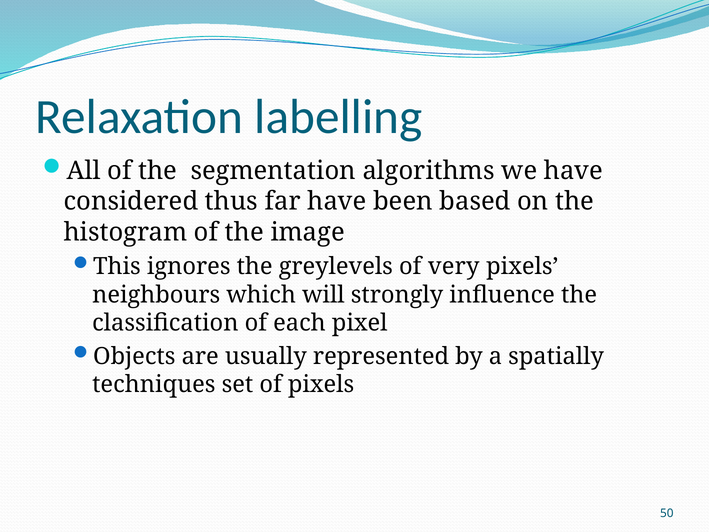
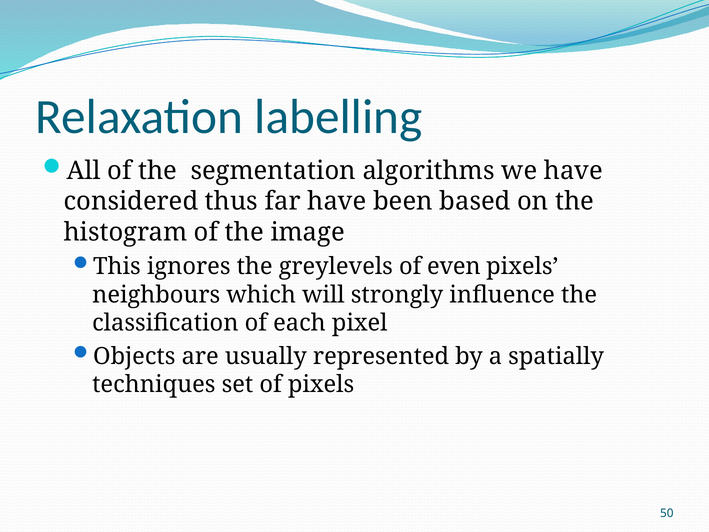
very: very -> even
